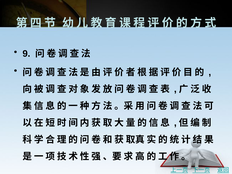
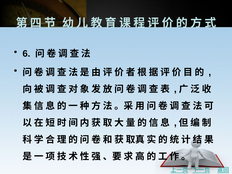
9: 9 -> 6
